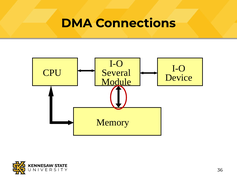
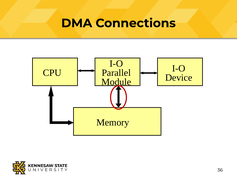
Several: Several -> Parallel
